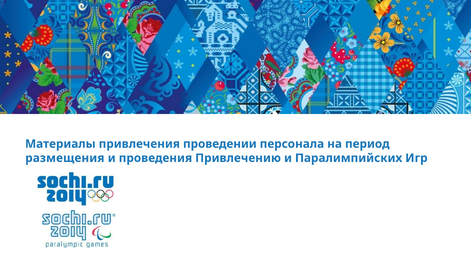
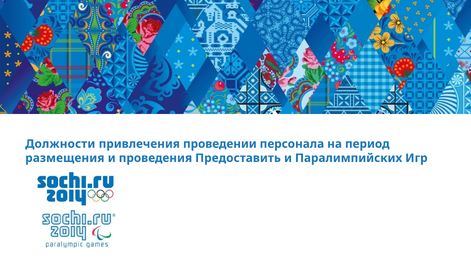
Материалы: Материалы -> Должности
Привлечению: Привлечению -> Предоставить
